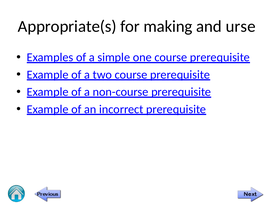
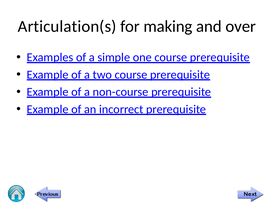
Appropriate(s: Appropriate(s -> Articulation(s
urse: urse -> over
